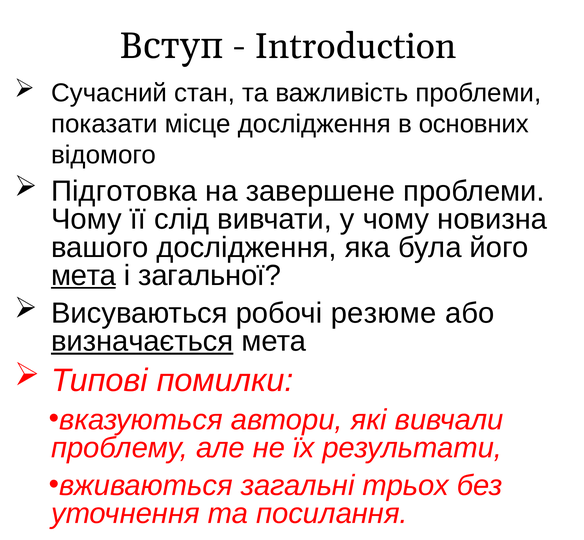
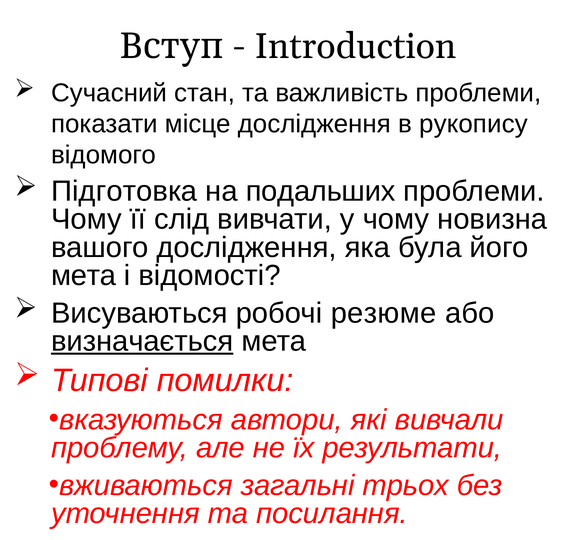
основних: основних -> рукопису
завершене: завершене -> подальших
мета at (84, 275) underline: present -> none
загальної: загальної -> відомості
